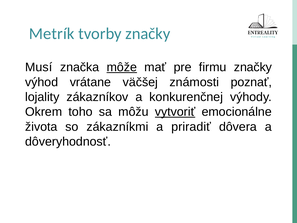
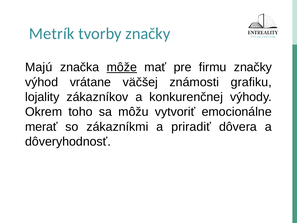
Musí: Musí -> Majú
poznať: poznať -> grafiku
vytvoriť underline: present -> none
života: života -> merať
